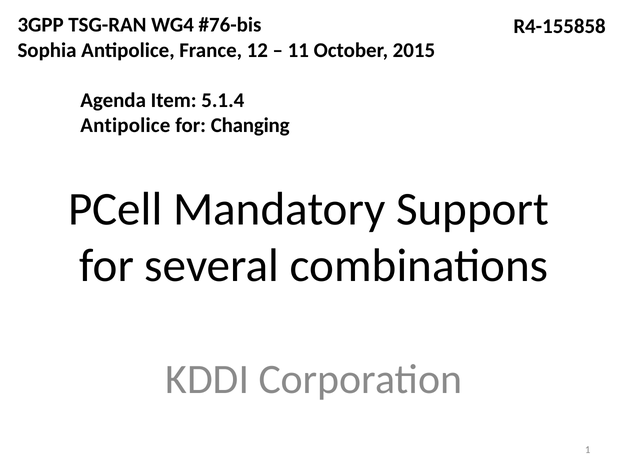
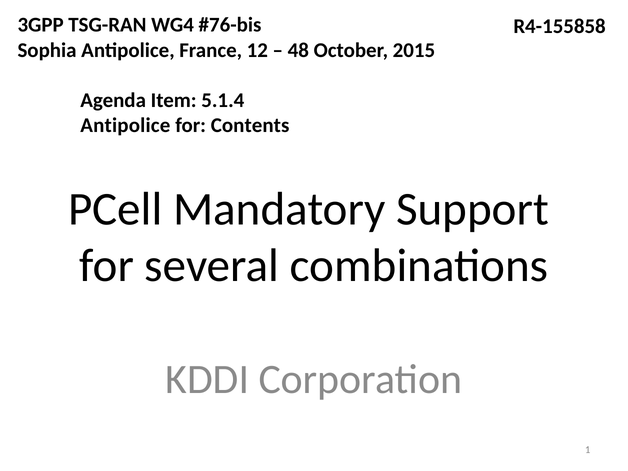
11: 11 -> 48
Changing: Changing -> Contents
